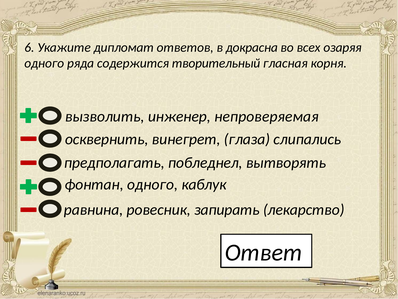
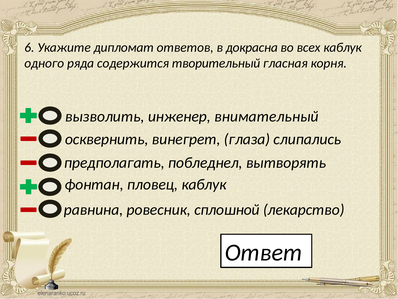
всех озаряя: озаряя -> каблук
непроверяемая: непроверяемая -> внимательный
фонтан одного: одного -> пловец
запирать: запирать -> сплошной
